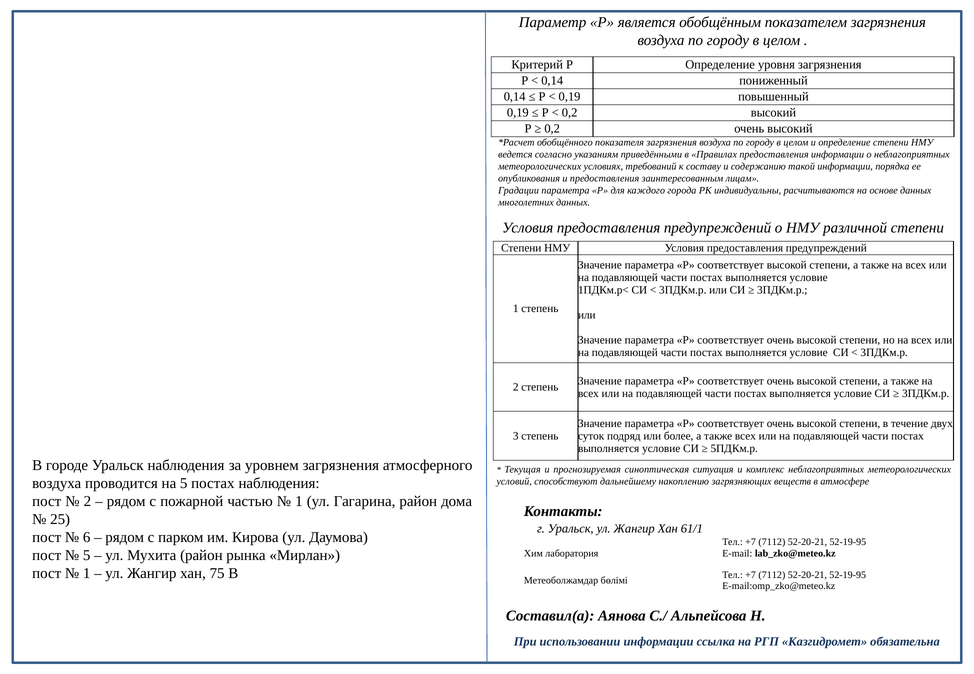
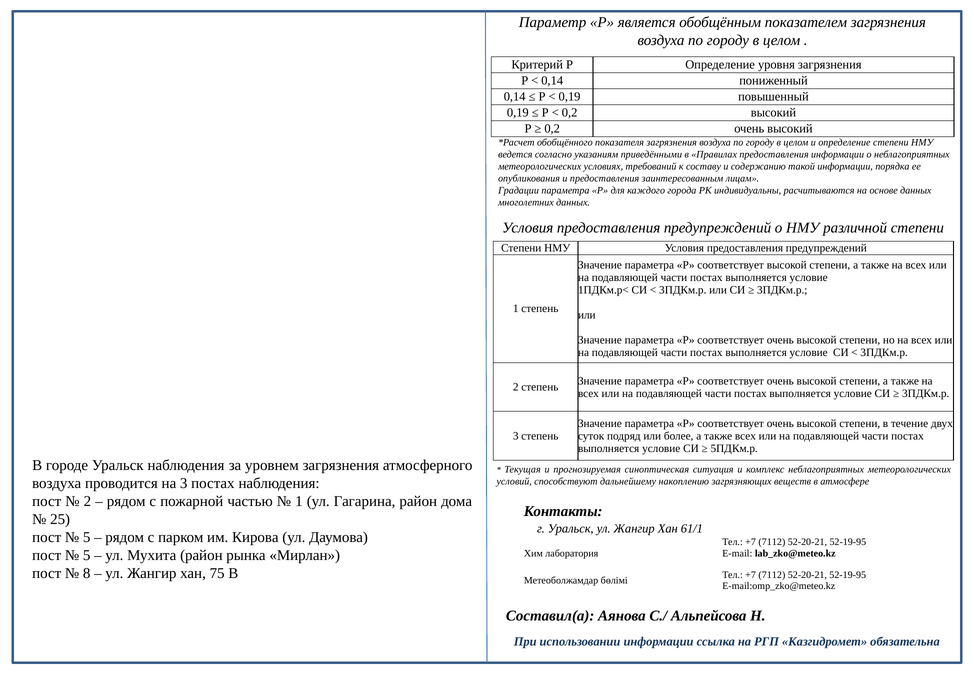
на 5: 5 -> 3
6 at (87, 537): 6 -> 5
1 at (87, 573): 1 -> 8
